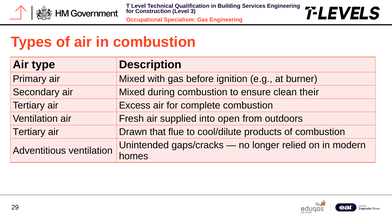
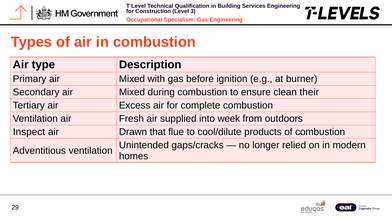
open: open -> week
Tertiary at (29, 132): Tertiary -> Inspect
